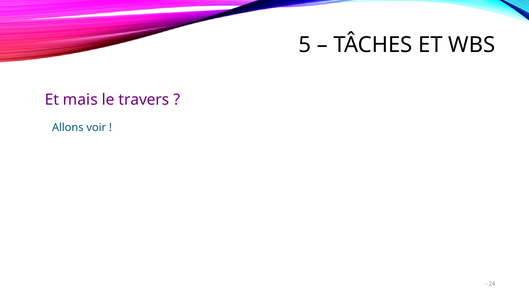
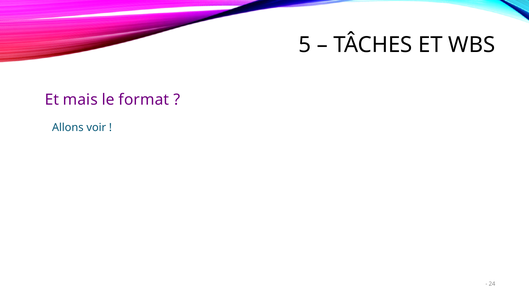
travers: travers -> format
